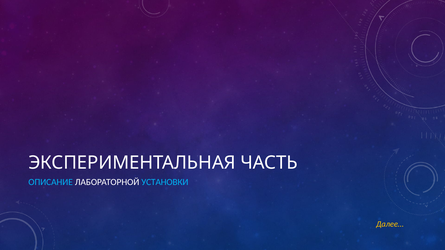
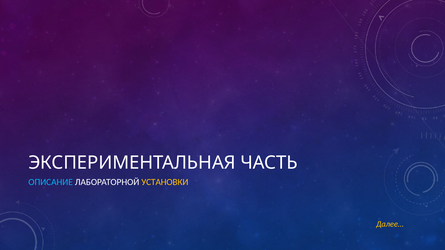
УСТАНОВКИ colour: light blue -> yellow
